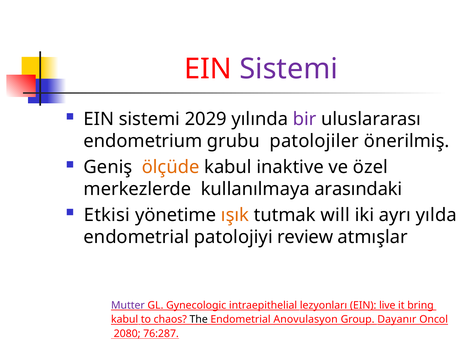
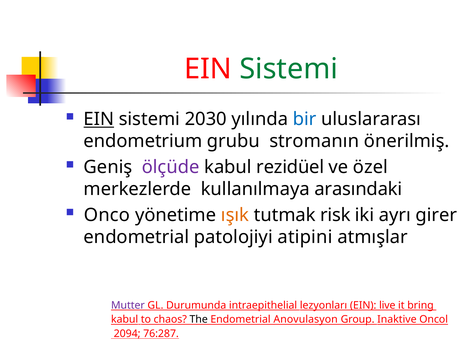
Sistemi at (289, 69) colour: purple -> green
EIN at (99, 119) underline: none -> present
2029: 2029 -> 2030
bir colour: purple -> blue
patolojiler: patolojiler -> stromanın
ölçüde colour: orange -> purple
inaktive: inaktive -> rezidüel
Etkisi: Etkisi -> Onco
will: will -> risk
yılda: yılda -> girer
review: review -> atipini
Gynecologic: Gynecologic -> Durumunda
Dayanır: Dayanır -> Inaktive
2080: 2080 -> 2094
